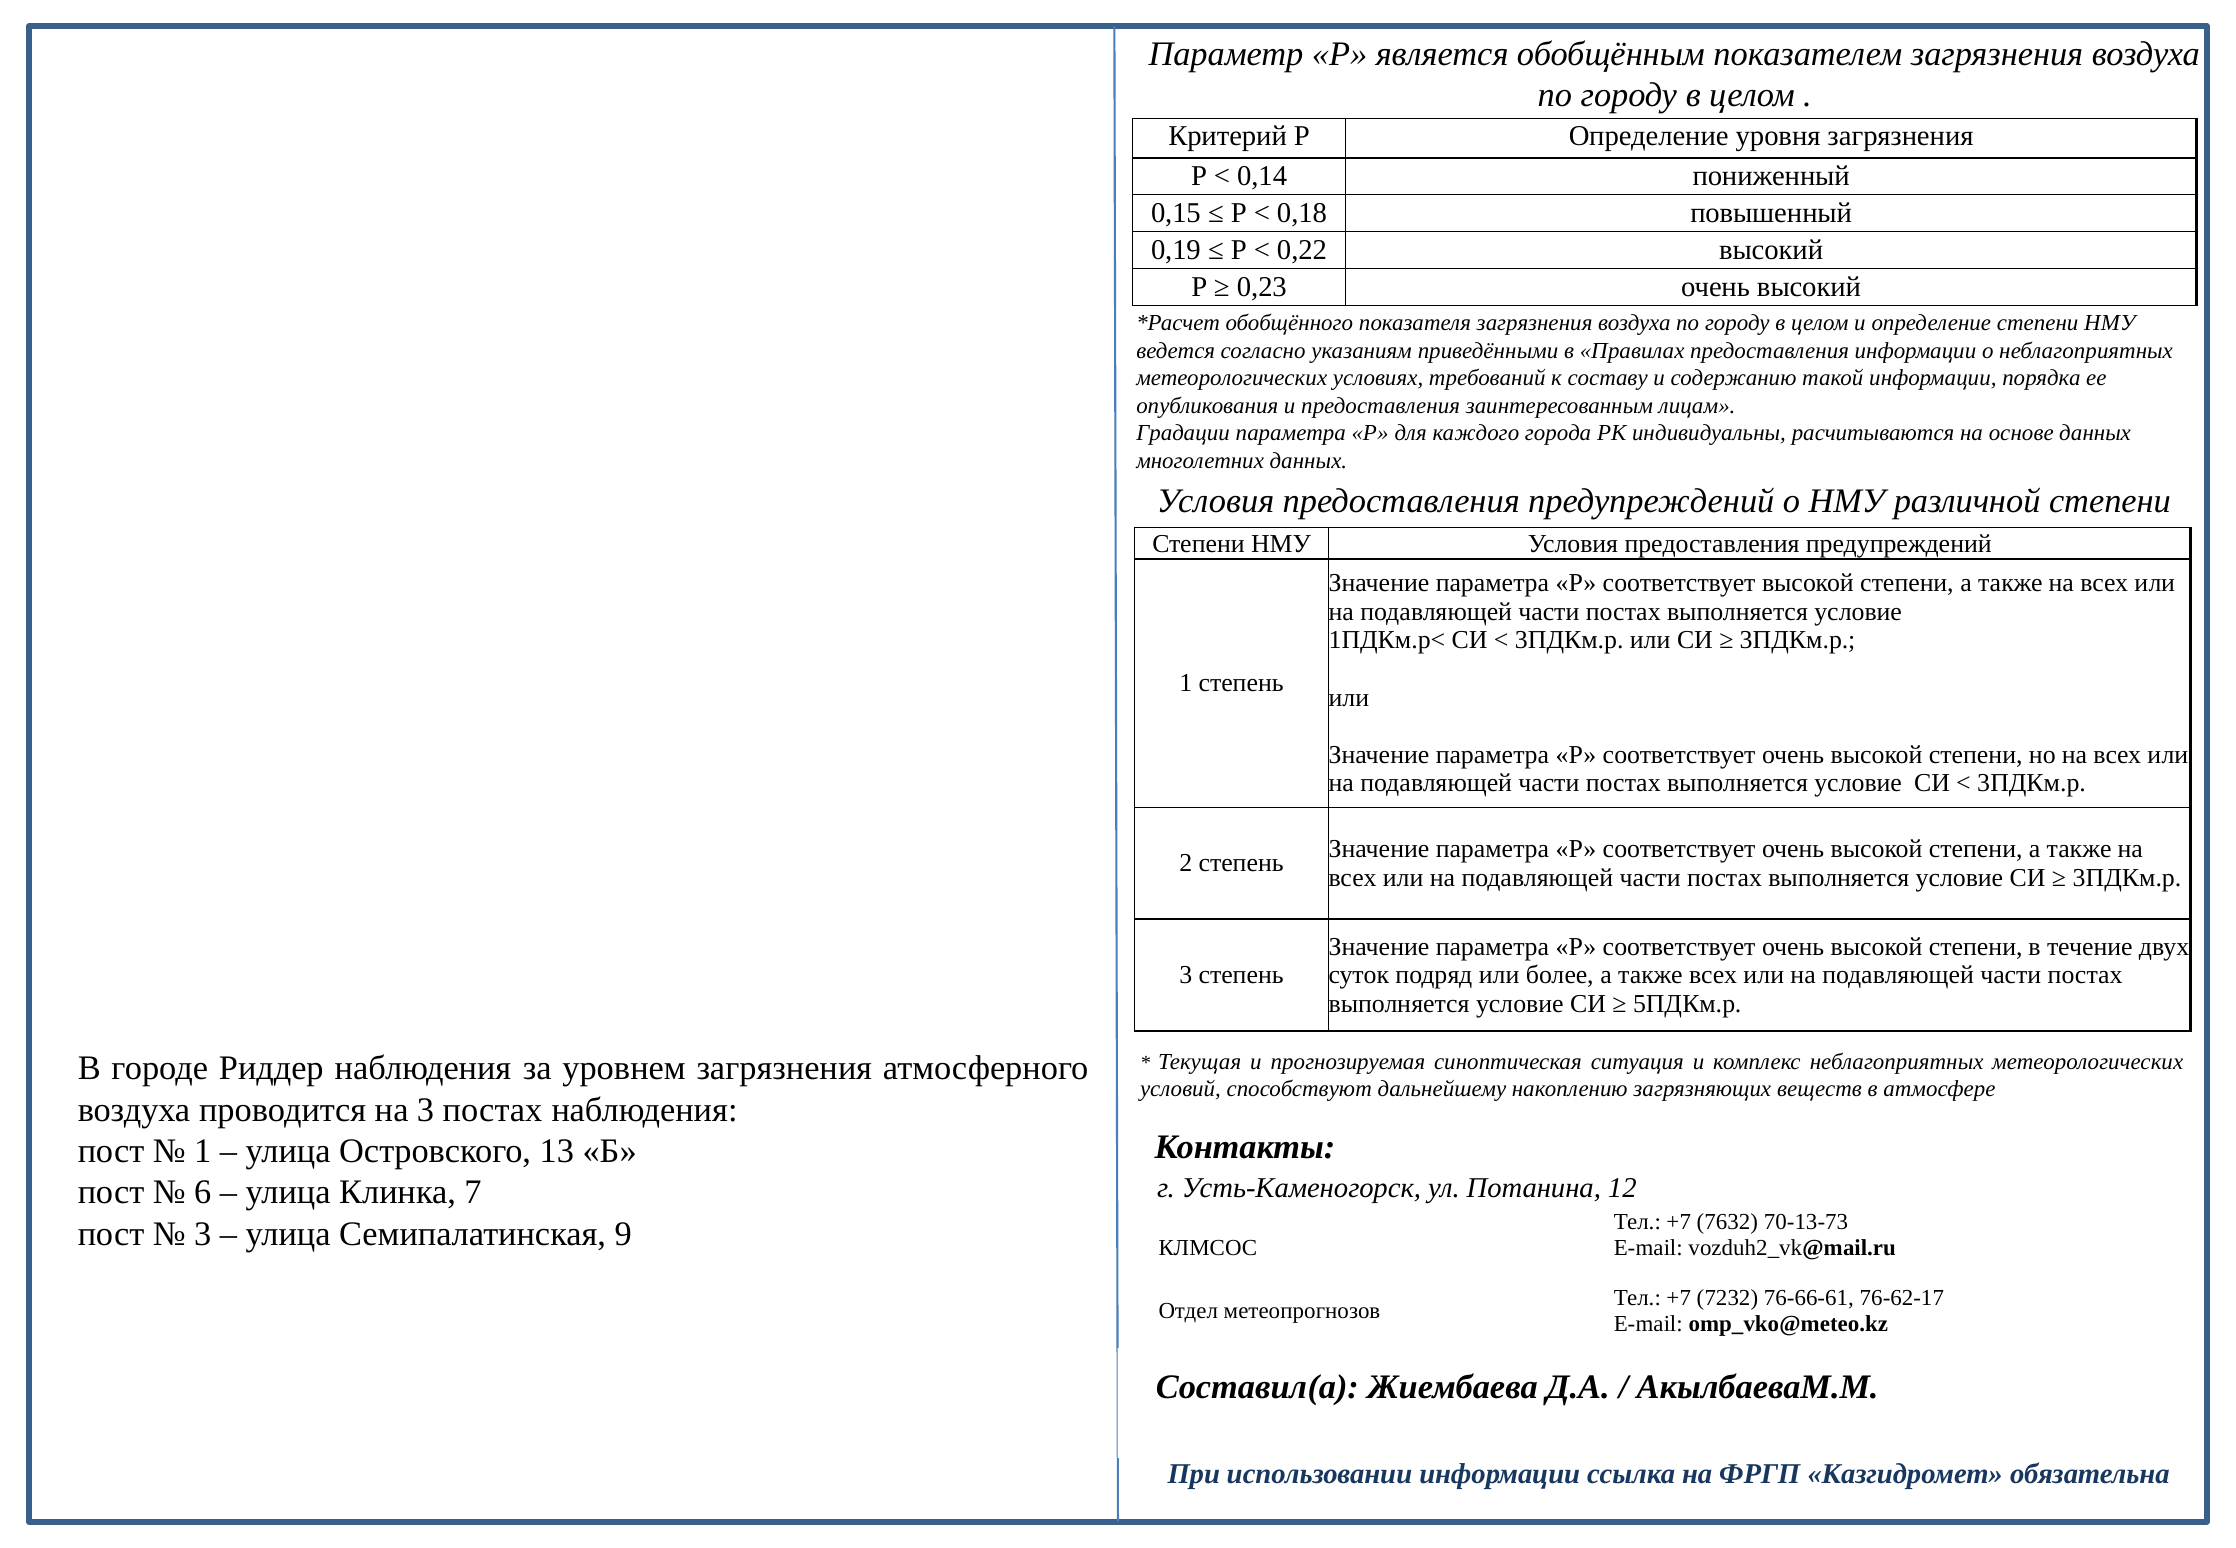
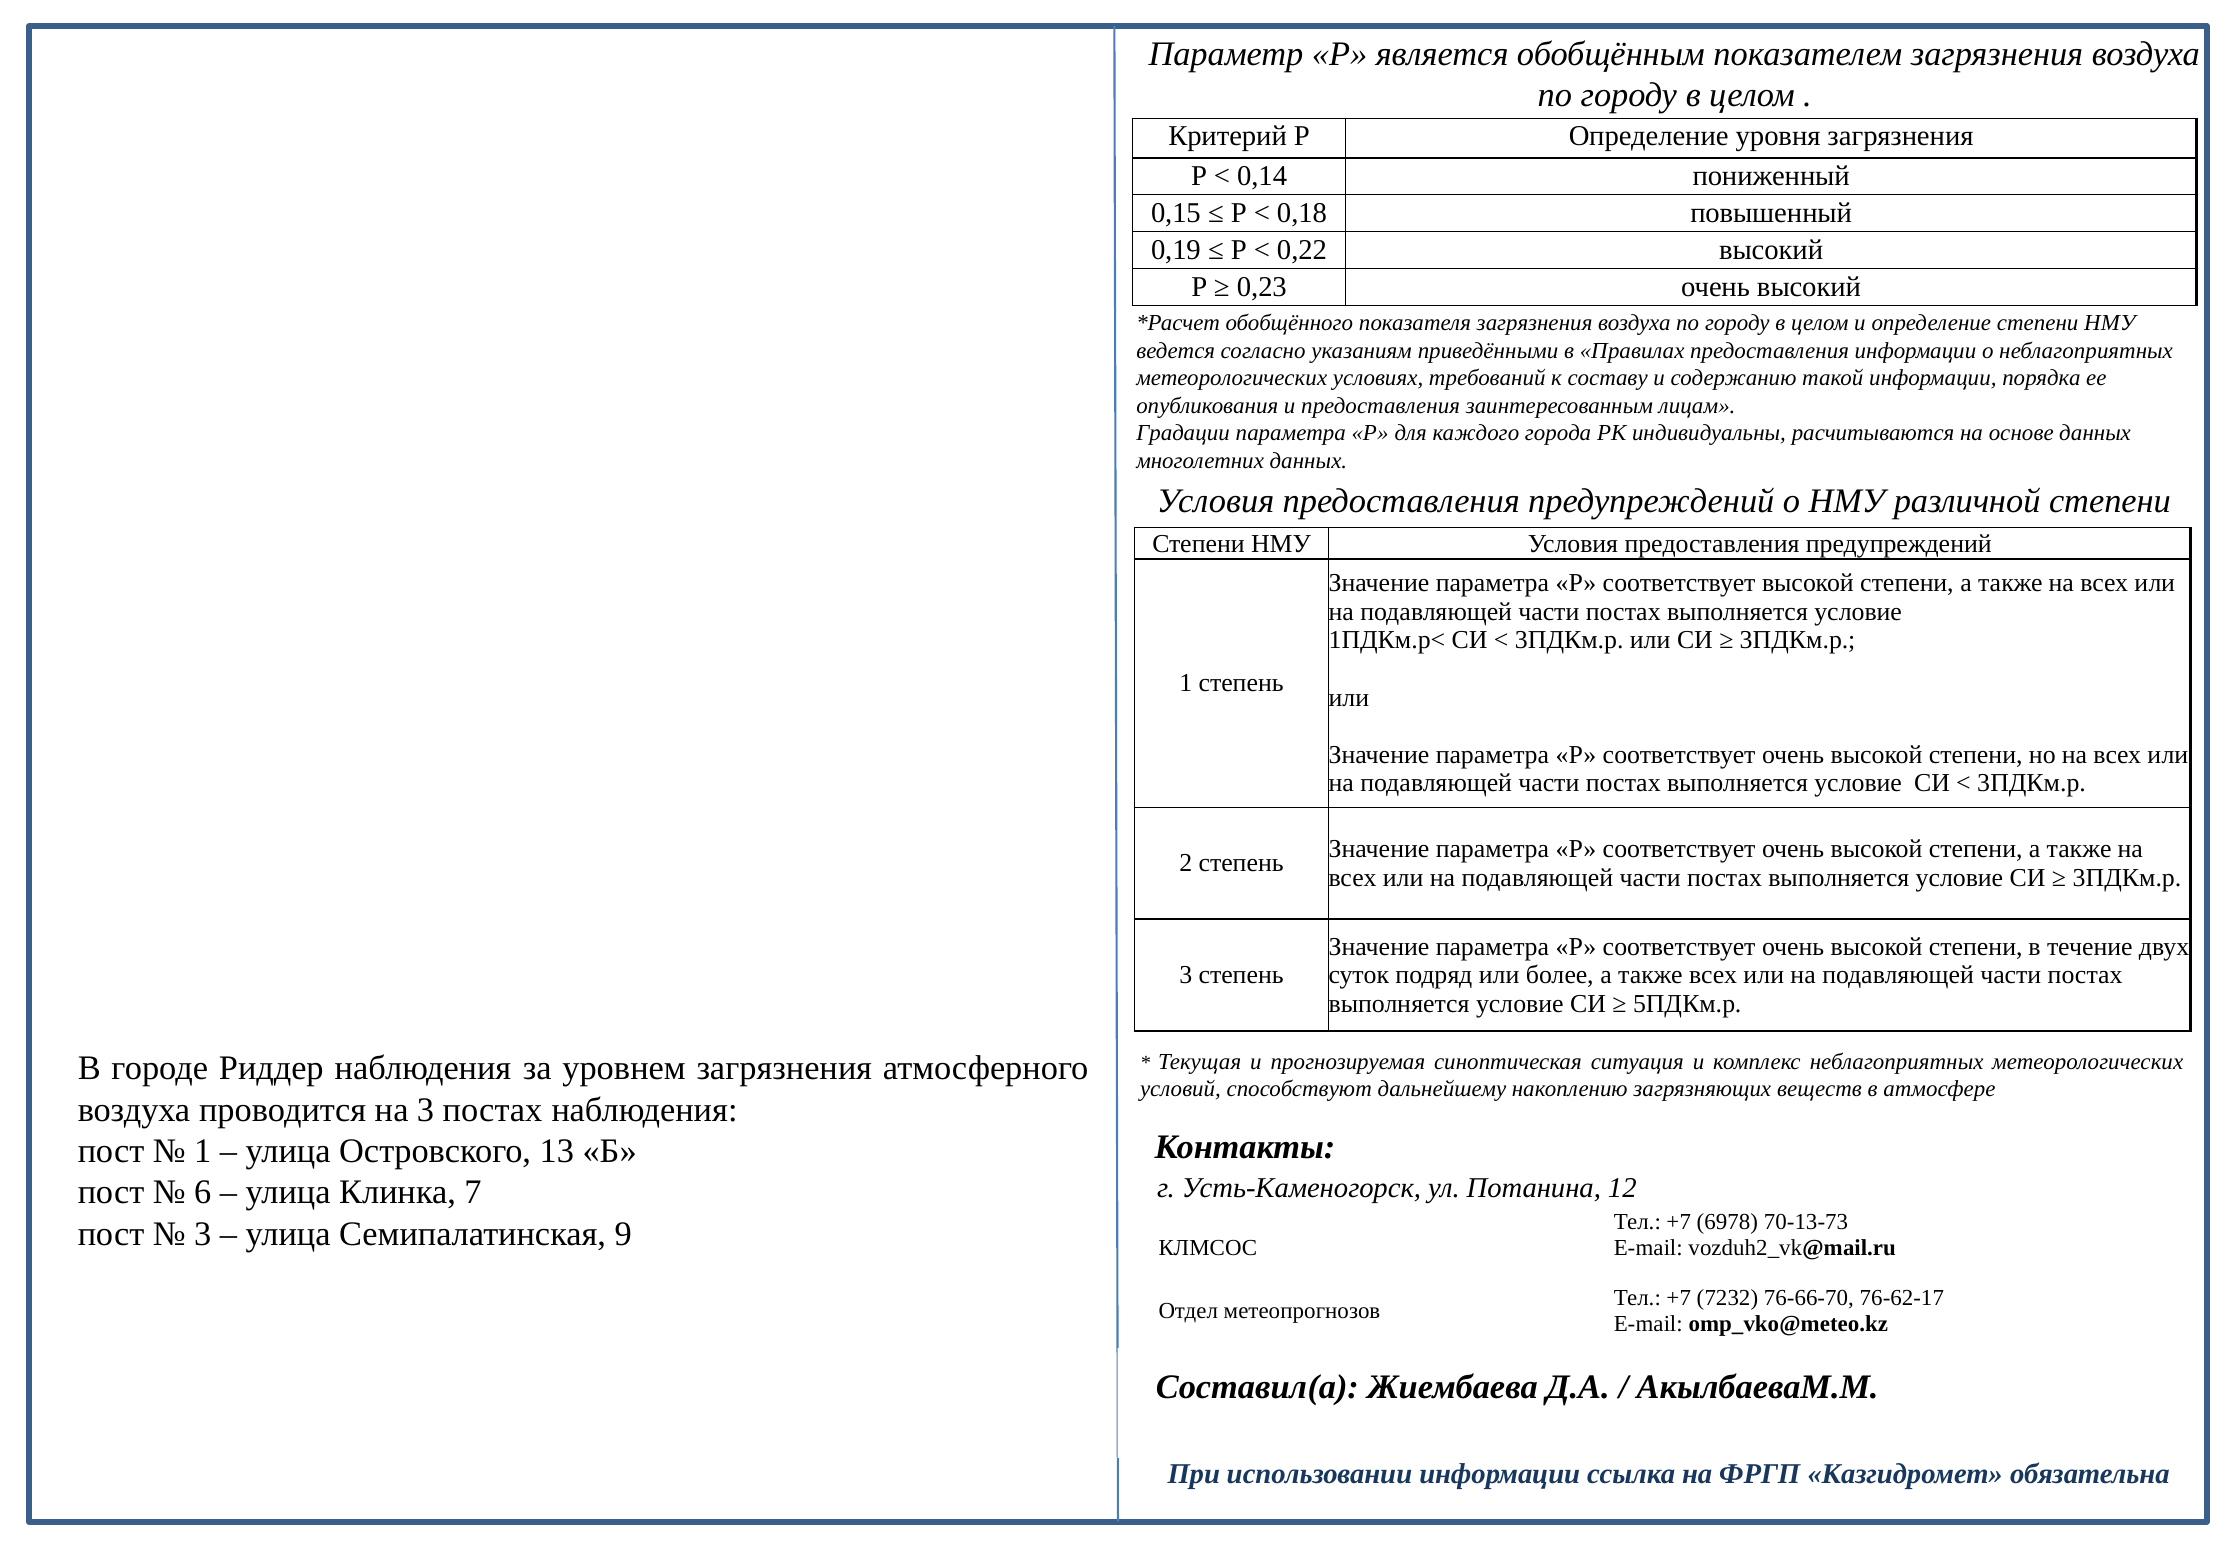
7632: 7632 -> 6978
76-66-61: 76-66-61 -> 76-66-70
